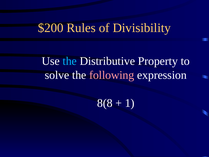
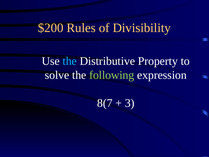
following colour: pink -> light green
8(8: 8(8 -> 8(7
1: 1 -> 3
